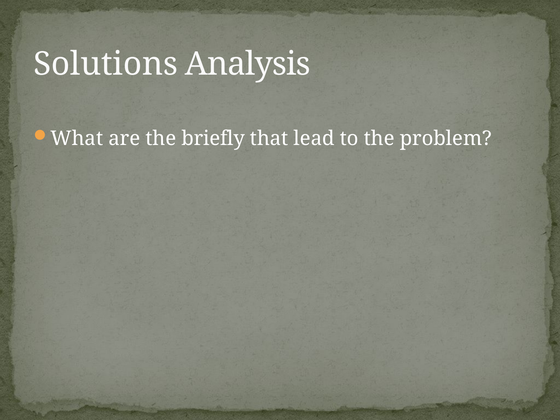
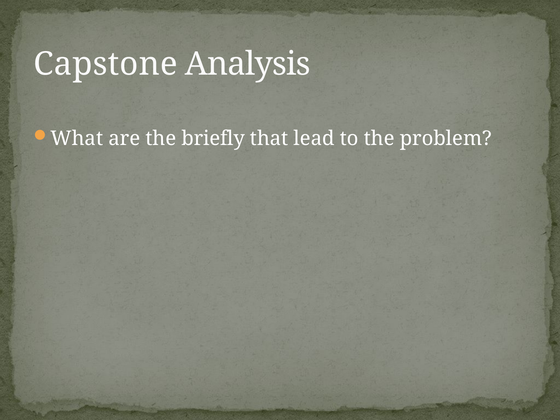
Solutions: Solutions -> Capstone
